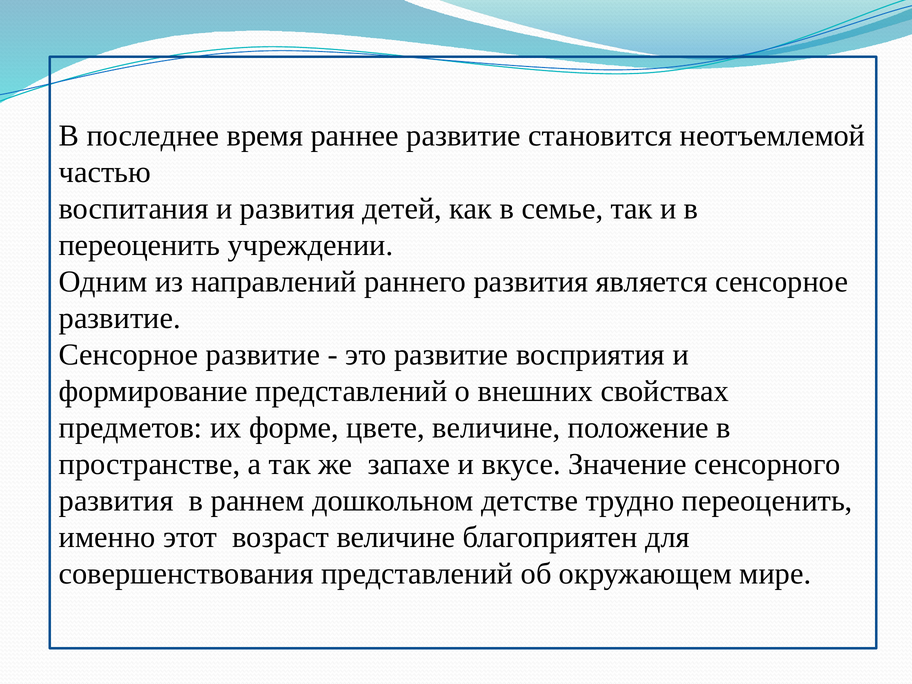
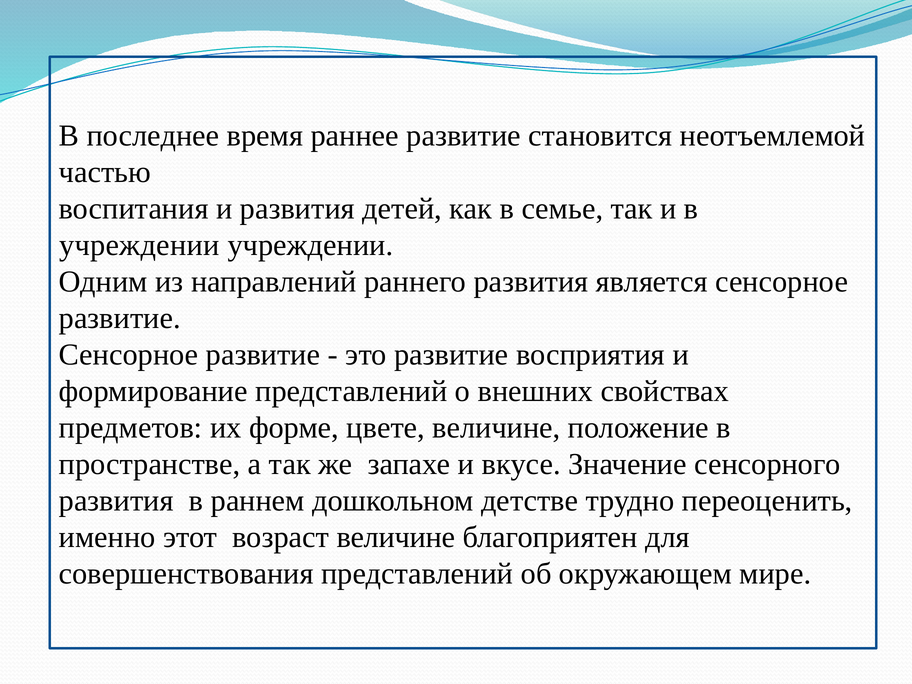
переоценить at (140, 245): переоценить -> учреждении
